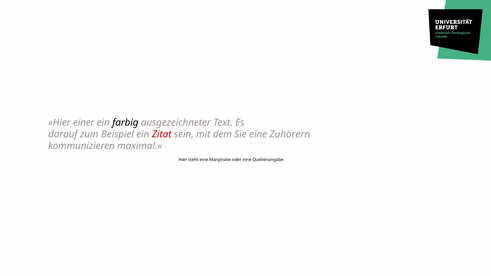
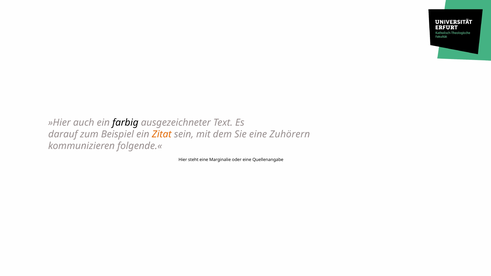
einer: einer -> auch
Zitat colour: red -> orange
maximal.«: maximal.« -> folgende.«
